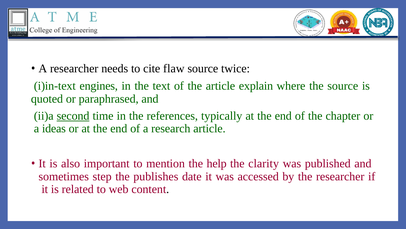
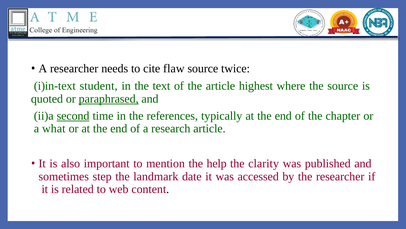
engines: engines -> student
explain: explain -> highest
paraphrased underline: none -> present
ideas: ideas -> what
publishes: publishes -> landmark
